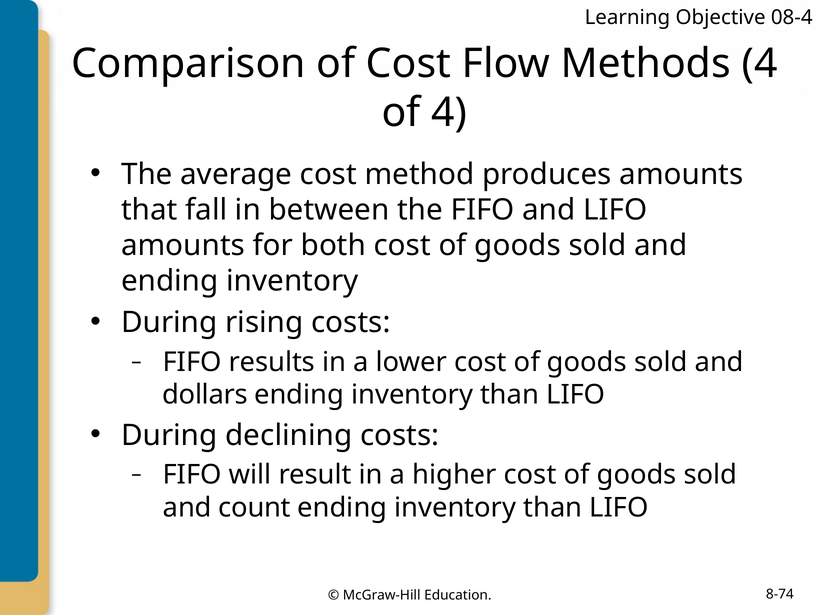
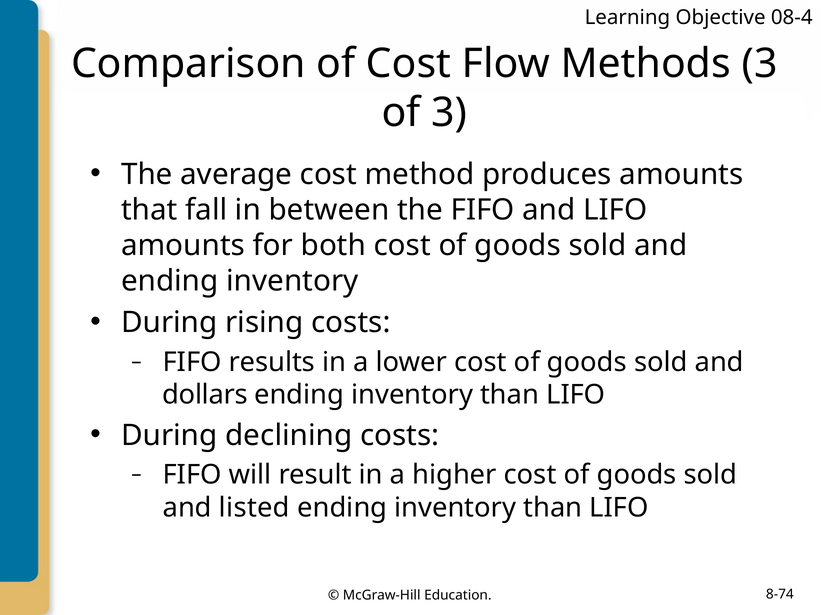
Methods 4: 4 -> 3
of 4: 4 -> 3
count: count -> listed
